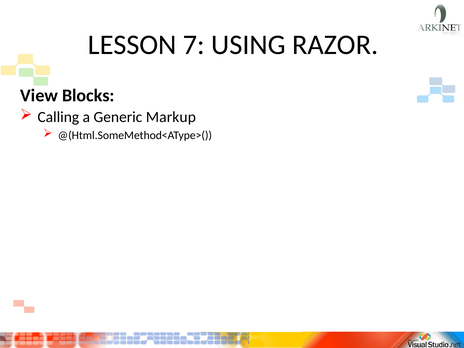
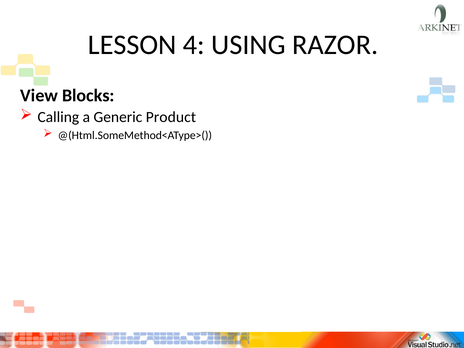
7: 7 -> 4
Markup: Markup -> Product
